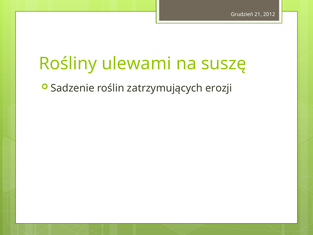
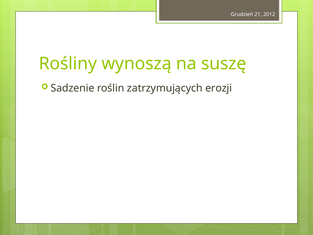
ulewami: ulewami -> wynoszą
